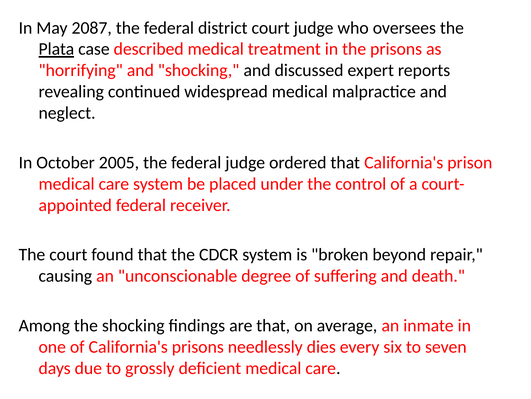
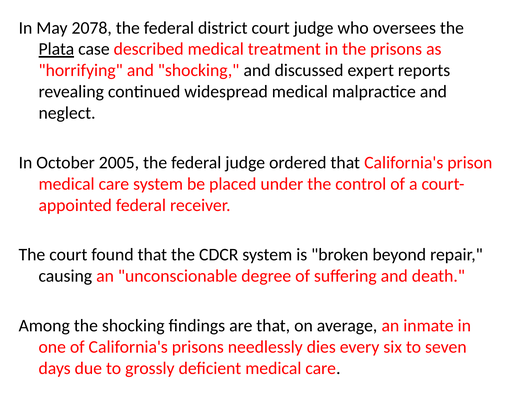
2087: 2087 -> 2078
